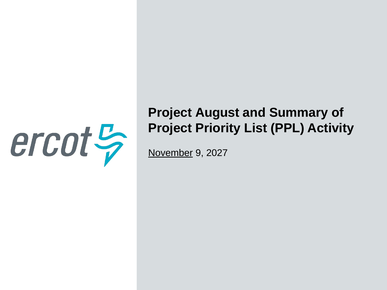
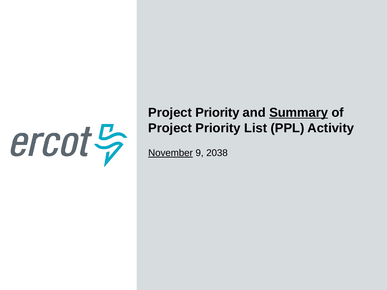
August at (217, 113): August -> Priority
Summary underline: none -> present
2027: 2027 -> 2038
